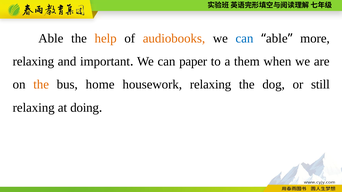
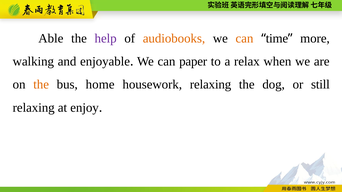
help colour: orange -> purple
can at (244, 39) colour: blue -> orange
able at (277, 39): able -> time
relaxing at (33, 62): relaxing -> walking
important: important -> enjoyable
them: them -> relax
doing: doing -> enjoy
